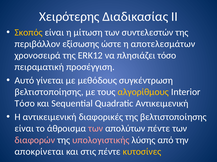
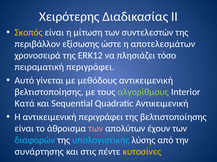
πειραματική προσέγγιση: προσέγγιση -> περιγράφει
μεθόδους συγκέντρωση: συγκέντρωση -> αντικειμενική
αλγορίθμους colour: yellow -> light green
Τόσο at (25, 104): Τόσο -> Κατά
αντικειμενική διαφορικές: διαφορικές -> περιγράφει
απολύτων πέντε: πέντε -> έχουν
διαφορών colour: pink -> light blue
υπολογιστικής colour: pink -> light blue
αποκρίνεται: αποκρίνεται -> συνάρτησης
